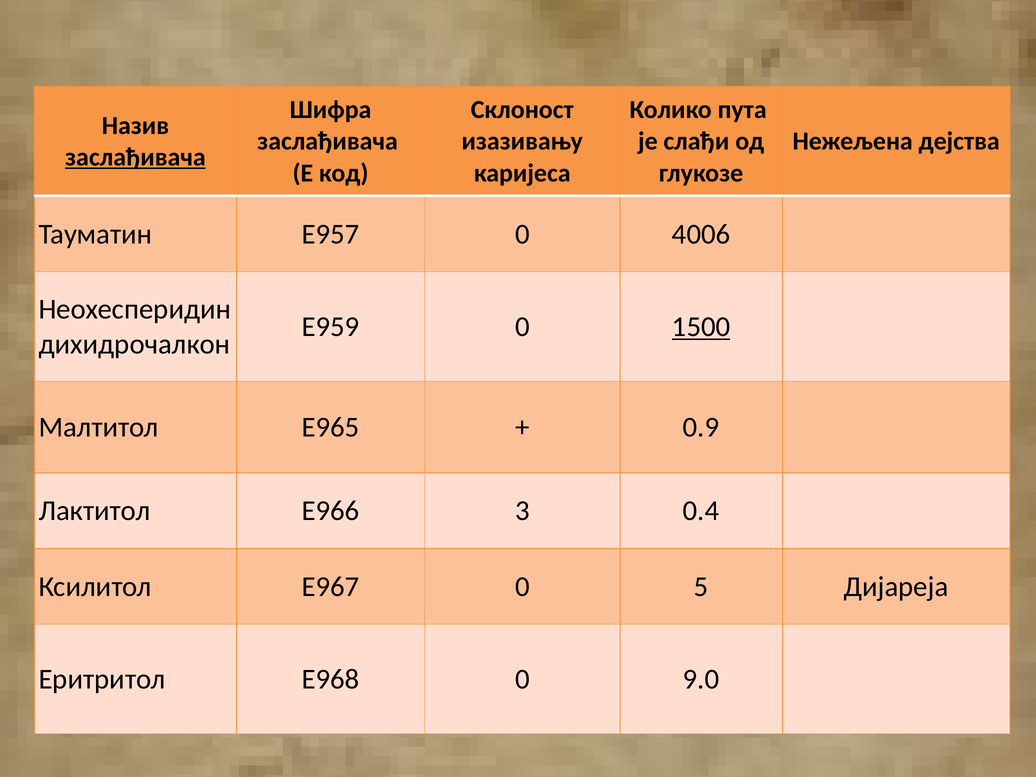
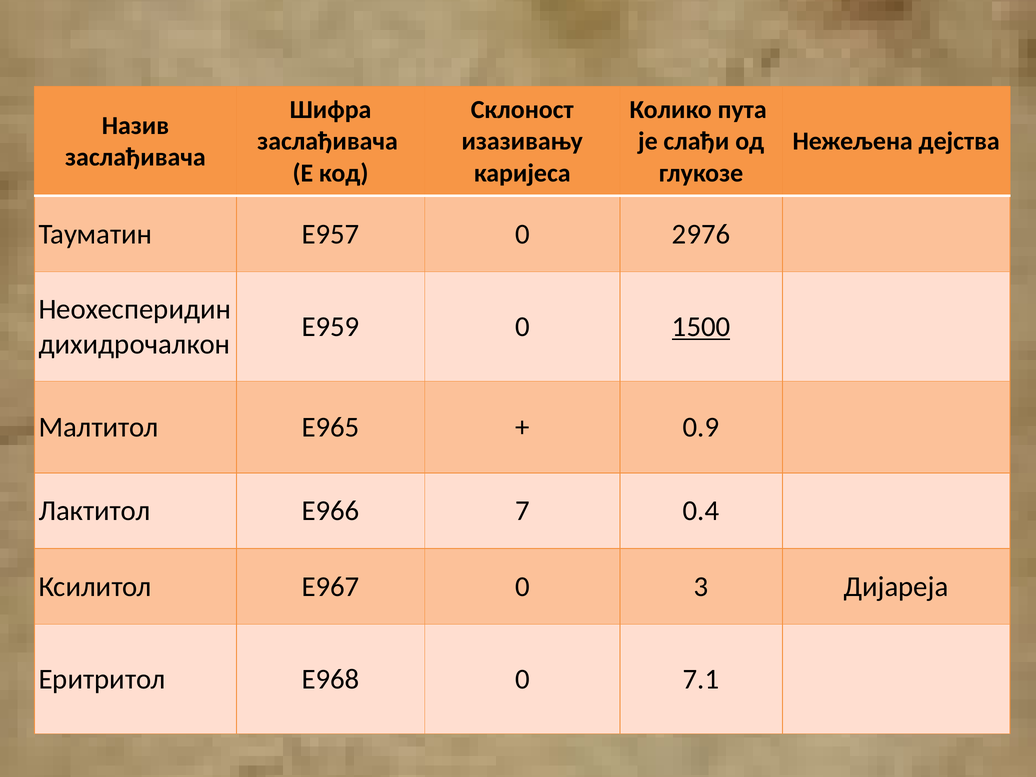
заслађивача at (135, 157) underline: present -> none
4006: 4006 -> 2976
3: 3 -> 7
5: 5 -> 3
9.0: 9.0 -> 7.1
